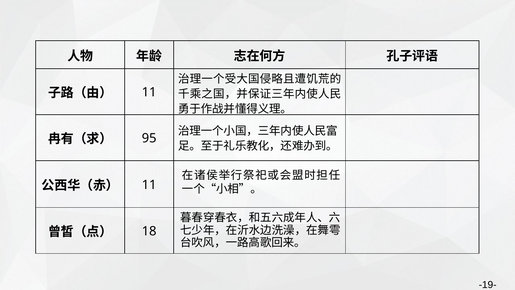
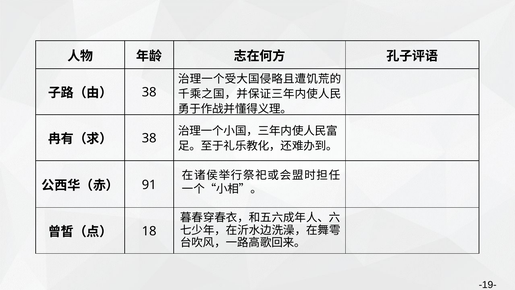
11 at (149, 92): 11 -> 38
95 at (149, 138): 95 -> 38
11 at (149, 185): 11 -> 91
